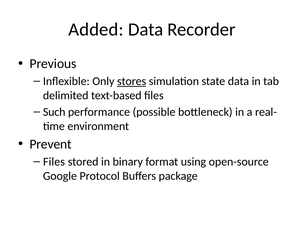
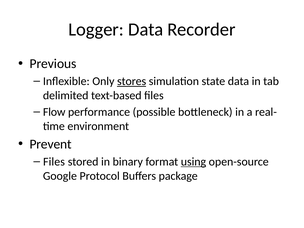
Added: Added -> Logger
Such: Such -> Flow
using underline: none -> present
